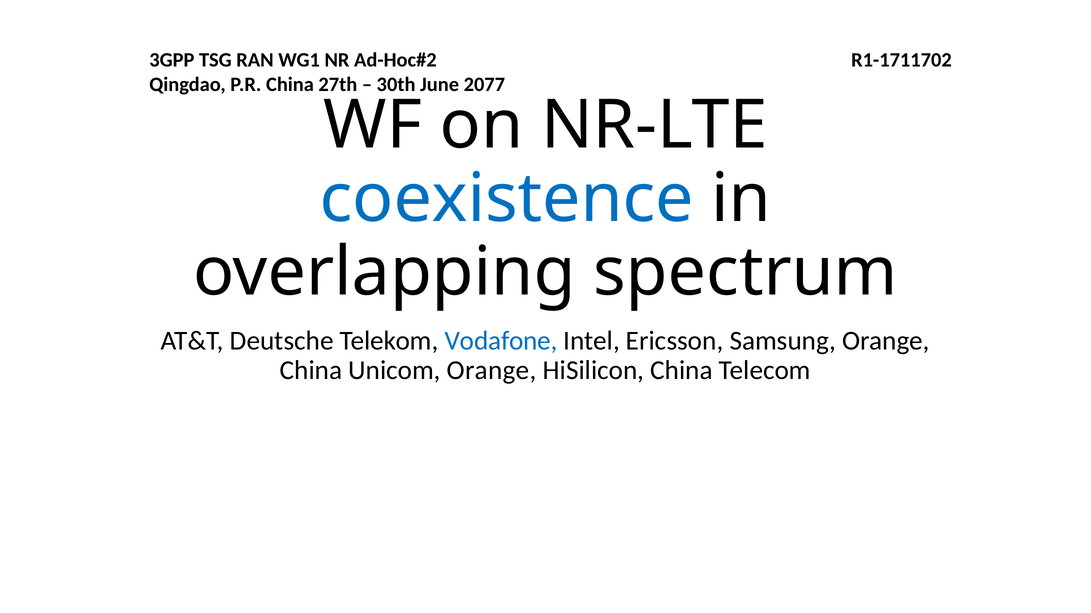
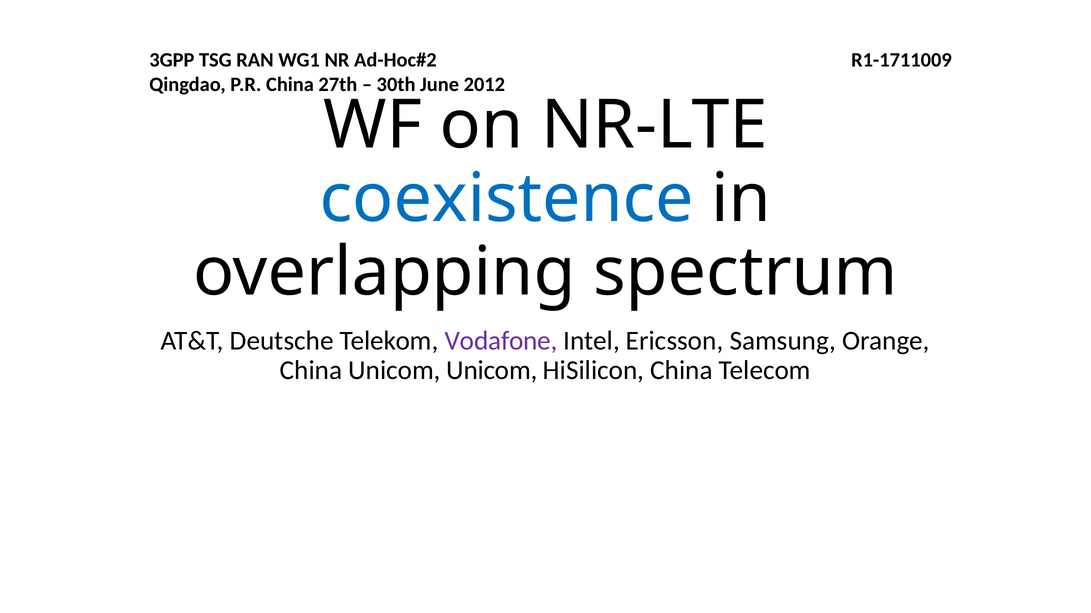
R1-1711702: R1-1711702 -> R1-1711009
2077: 2077 -> 2012
Vodafone colour: blue -> purple
Unicom Orange: Orange -> Unicom
